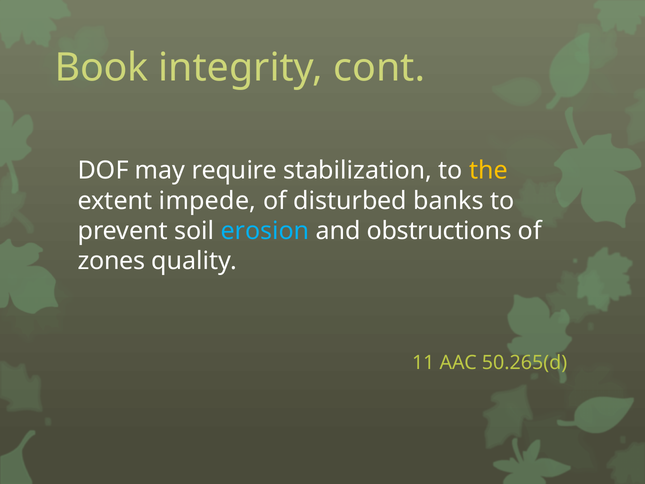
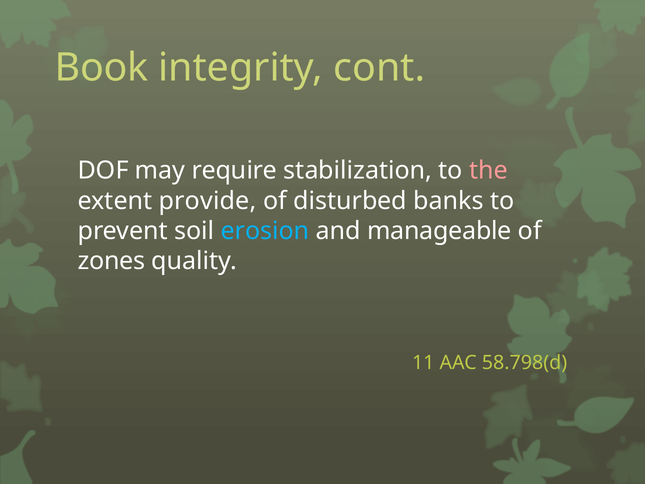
the colour: yellow -> pink
impede: impede -> provide
obstructions: obstructions -> manageable
50.265(d: 50.265(d -> 58.798(d
